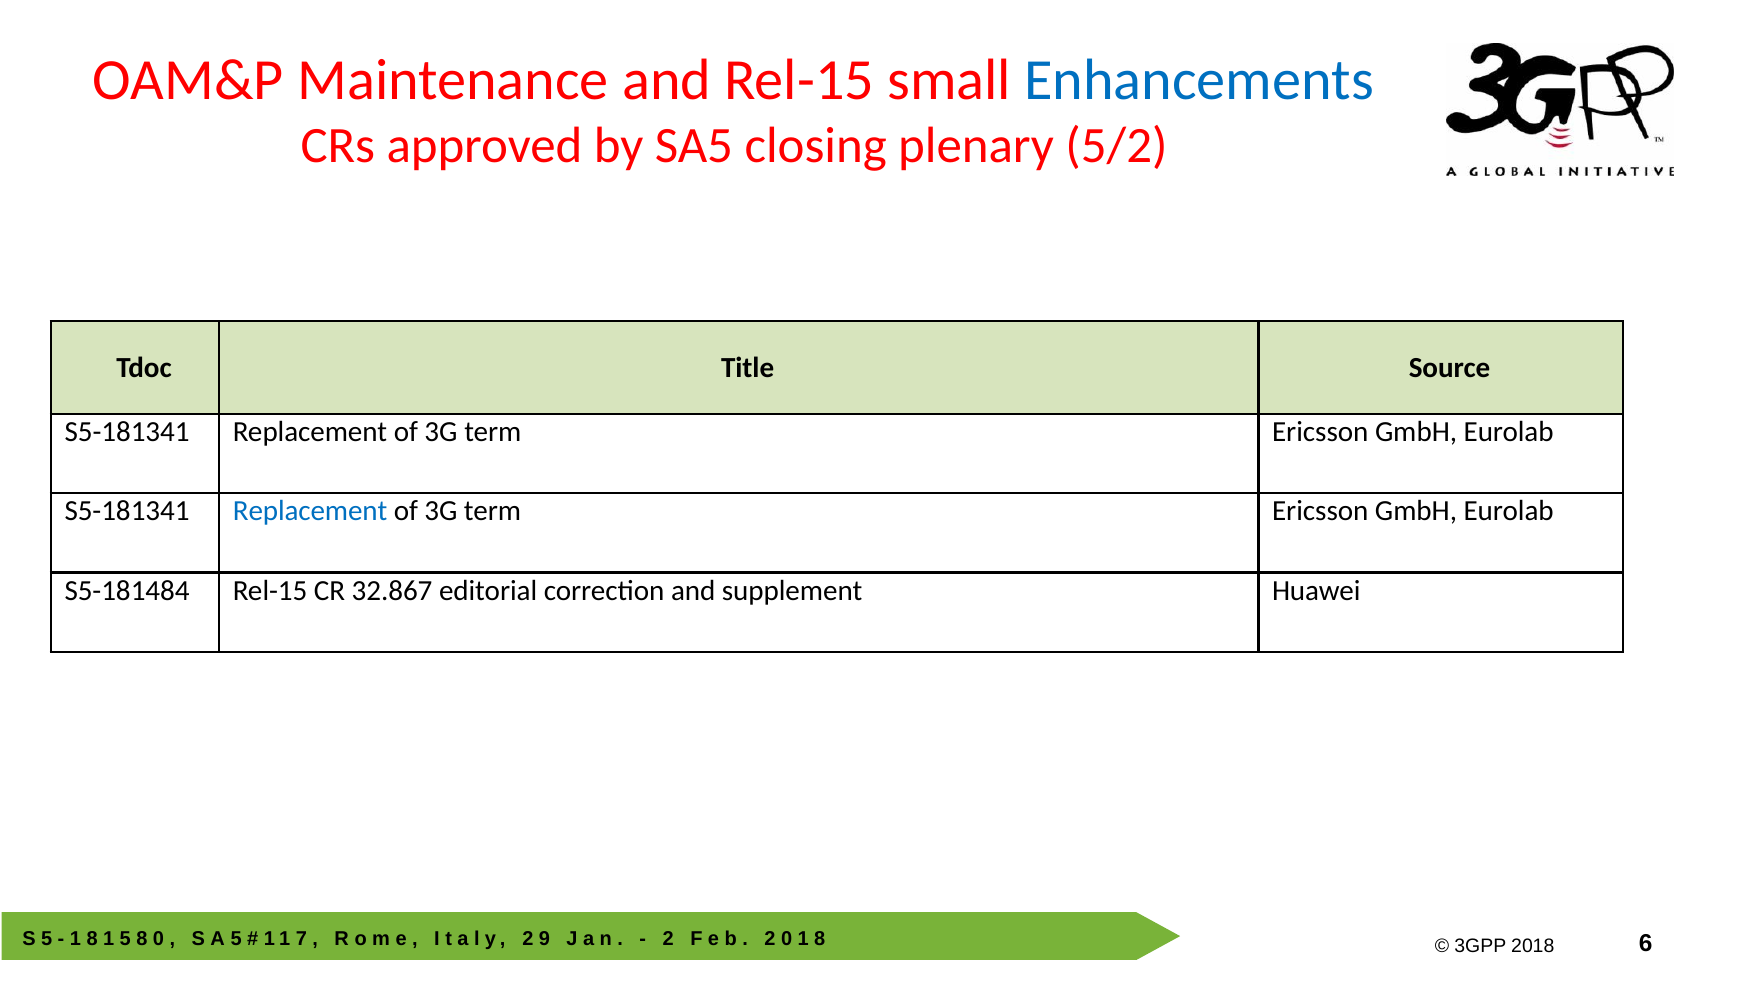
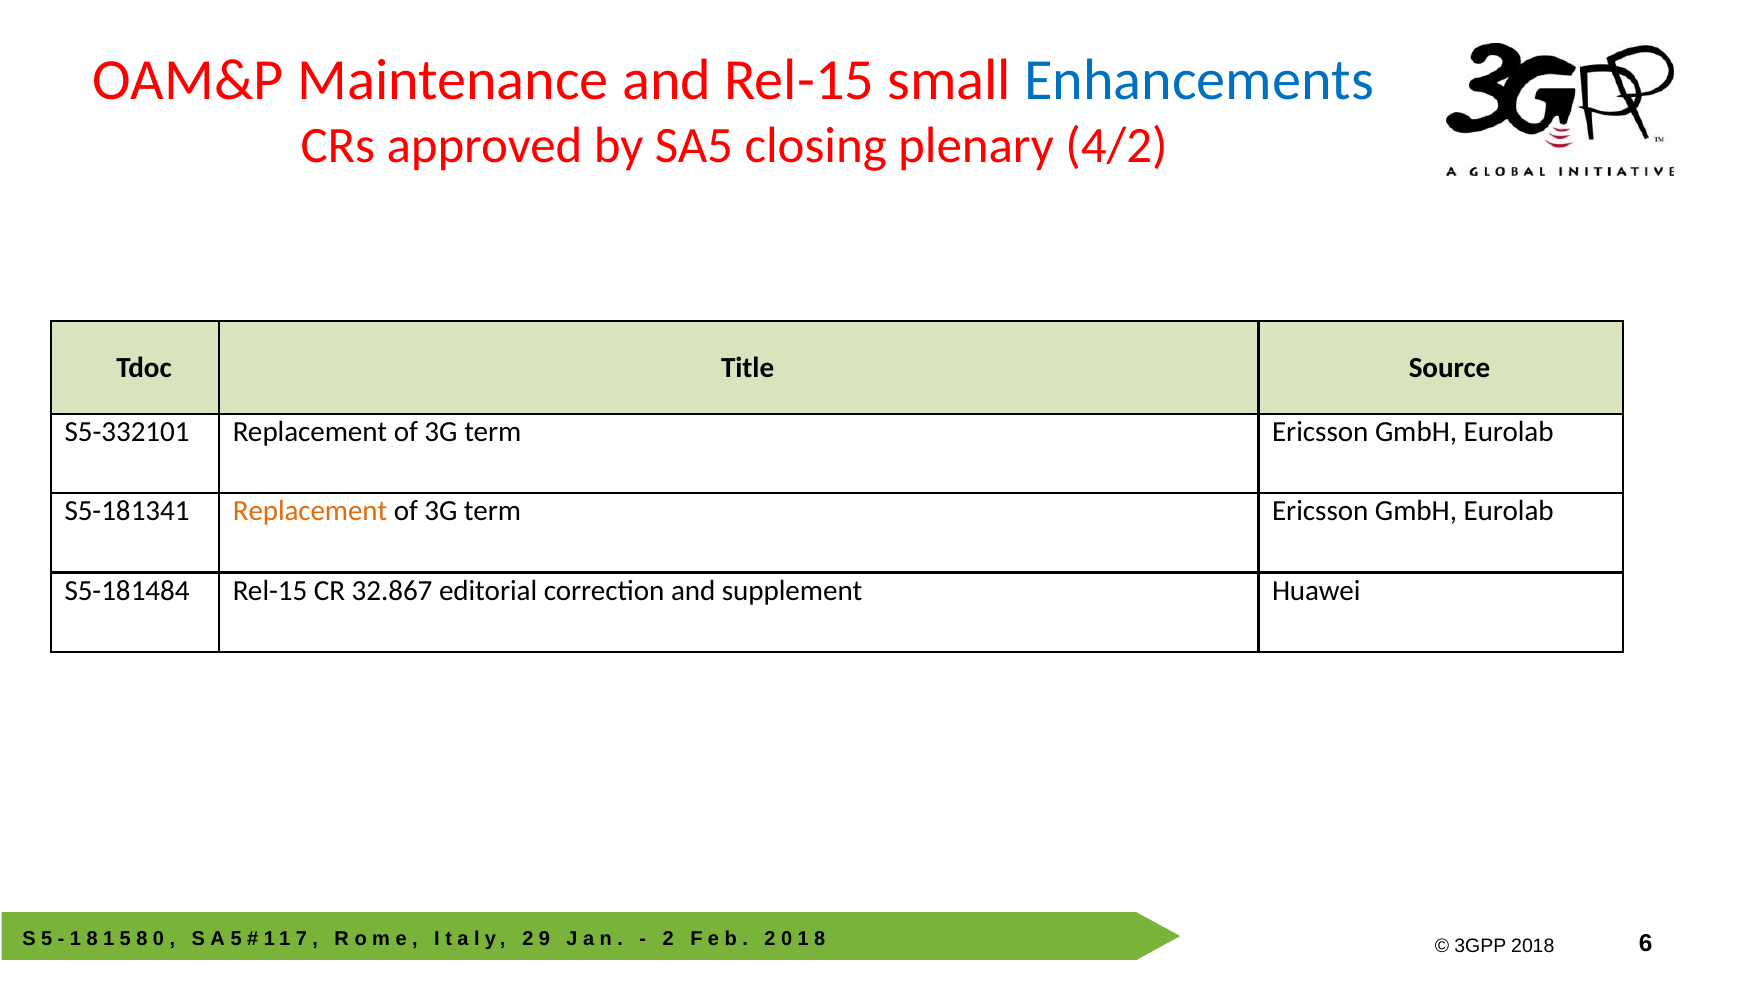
5/2: 5/2 -> 4/2
S5-181341 at (127, 432): S5-181341 -> S5-332101
Replacement at (310, 511) colour: blue -> orange
